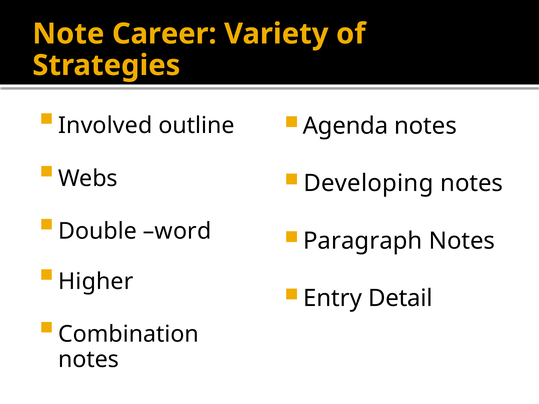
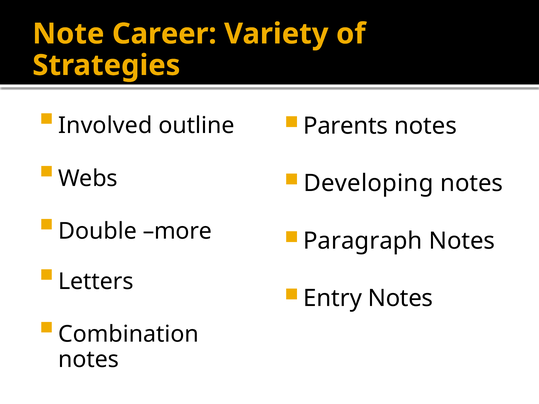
Agenda: Agenda -> Parents
word: word -> more
Higher: Higher -> Letters
Entry Detail: Detail -> Notes
